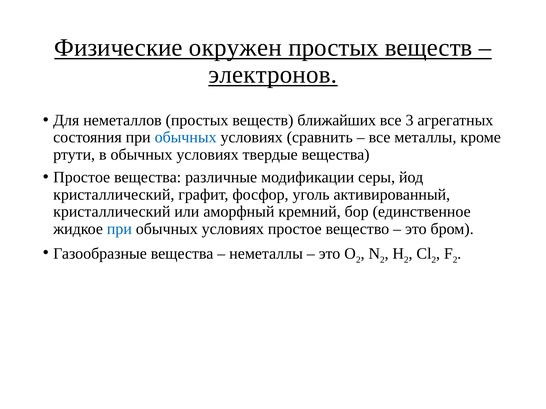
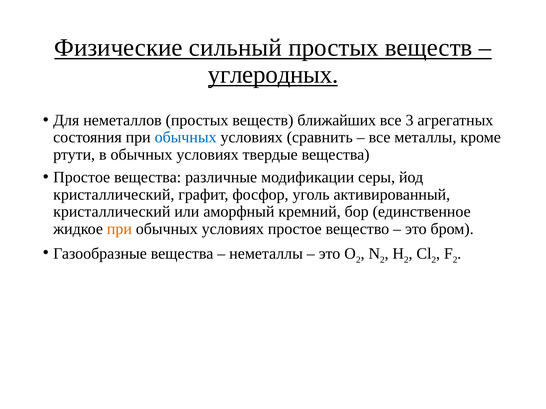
окружен: окружен -> сильный
электронов: электронов -> углеродных
при at (119, 229) colour: blue -> orange
